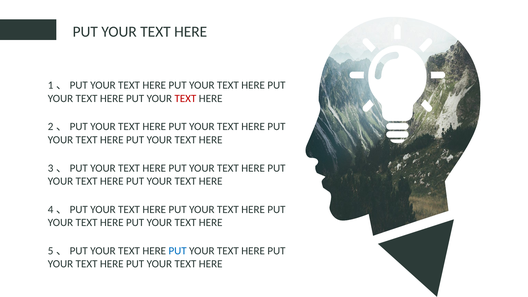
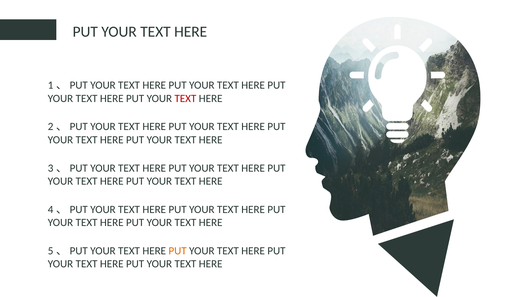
PUT at (178, 251) colour: blue -> orange
